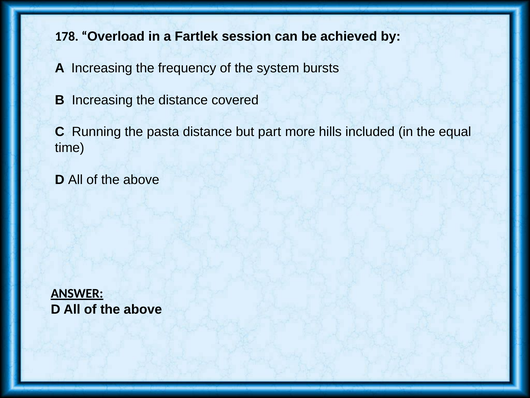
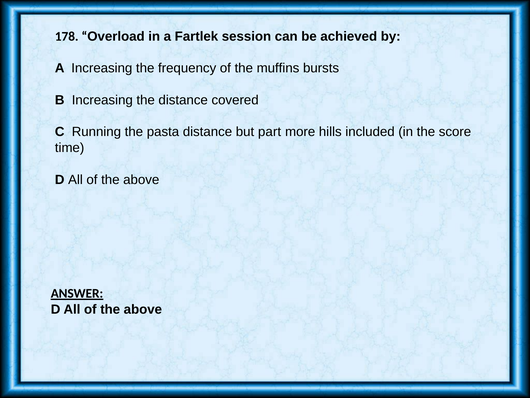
system: system -> muffins
equal: equal -> score
